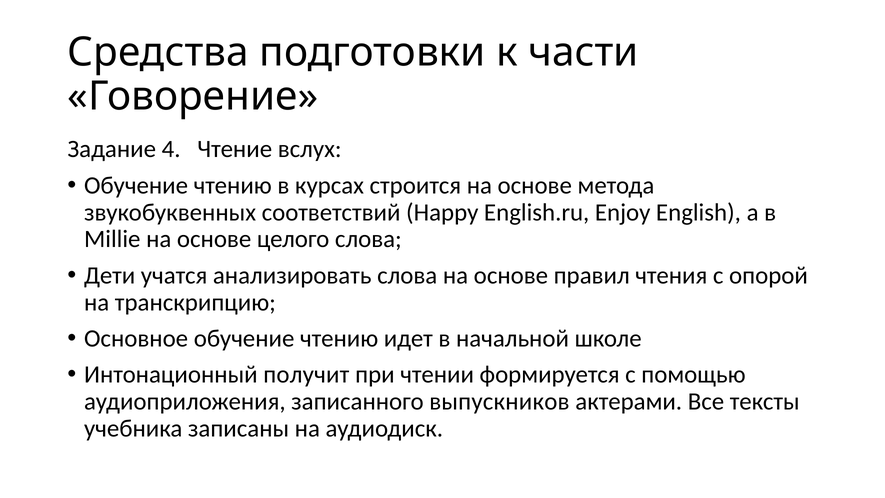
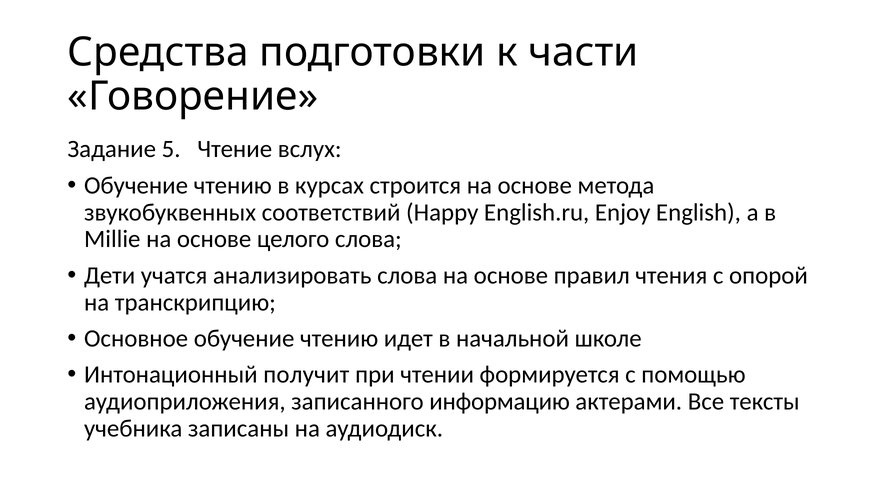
4: 4 -> 5
выпускников: выпускников -> информацию
